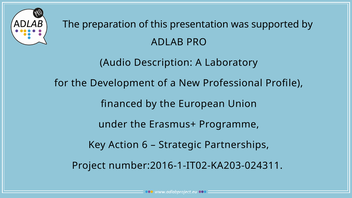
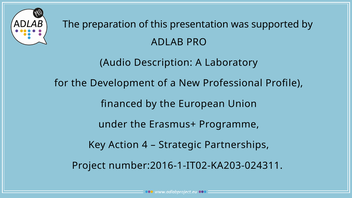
6: 6 -> 4
